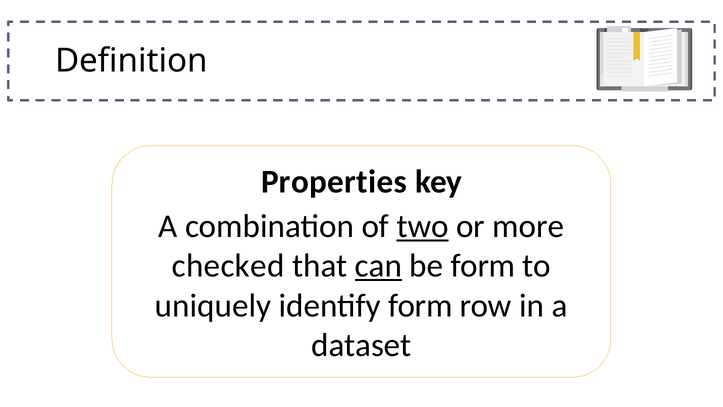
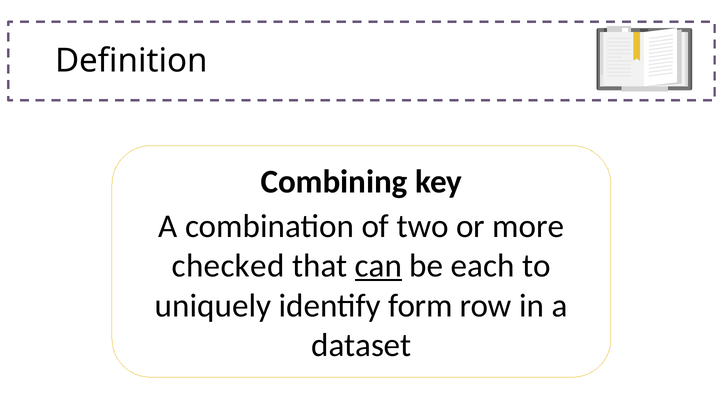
Properties: Properties -> Combining
two underline: present -> none
be form: form -> each
